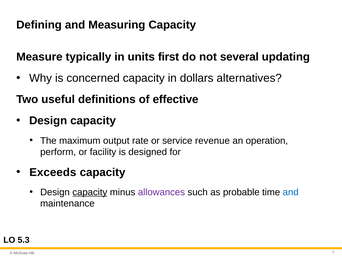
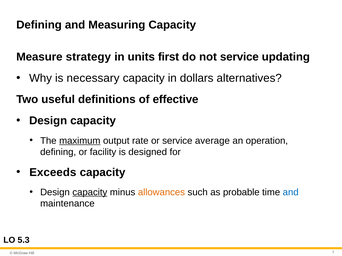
typically: typically -> strategy
not several: several -> service
concerned: concerned -> necessary
maximum underline: none -> present
revenue: revenue -> average
perform at (58, 152): perform -> defining
allowances colour: purple -> orange
